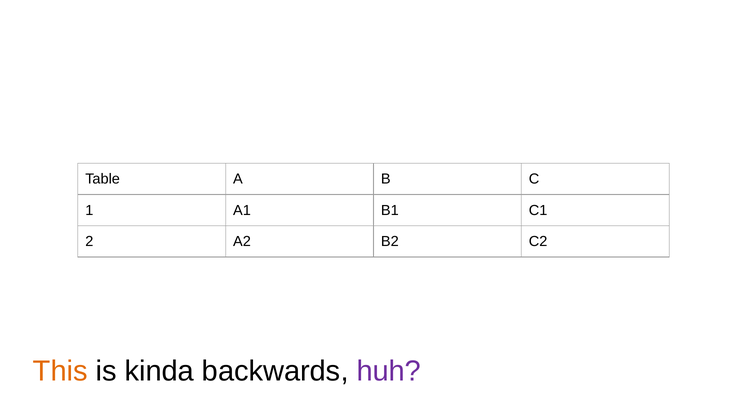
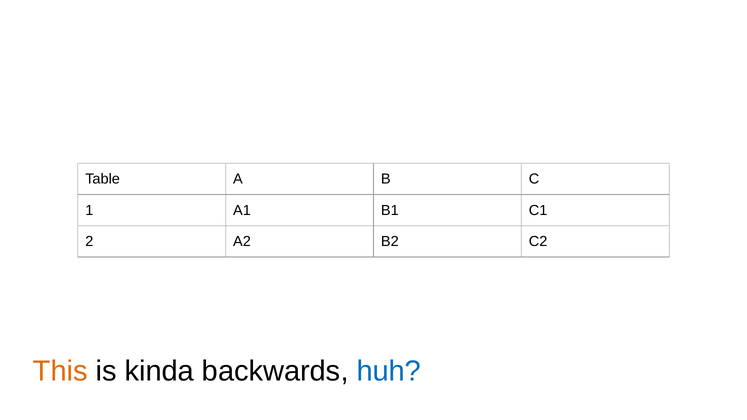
huh colour: purple -> blue
